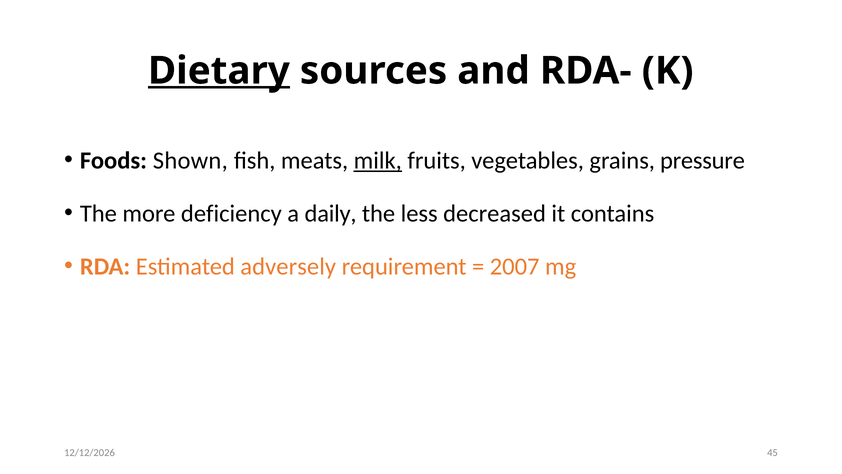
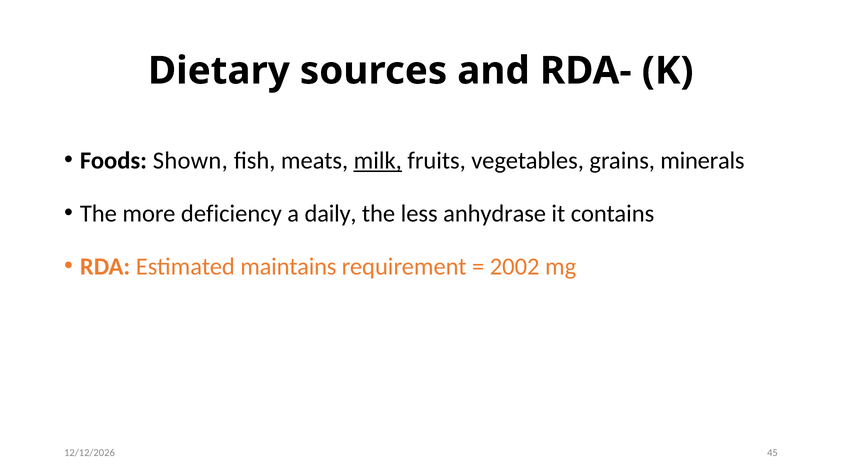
Dietary underline: present -> none
pressure: pressure -> minerals
decreased: decreased -> anhydrase
adversely: adversely -> maintains
2007: 2007 -> 2002
